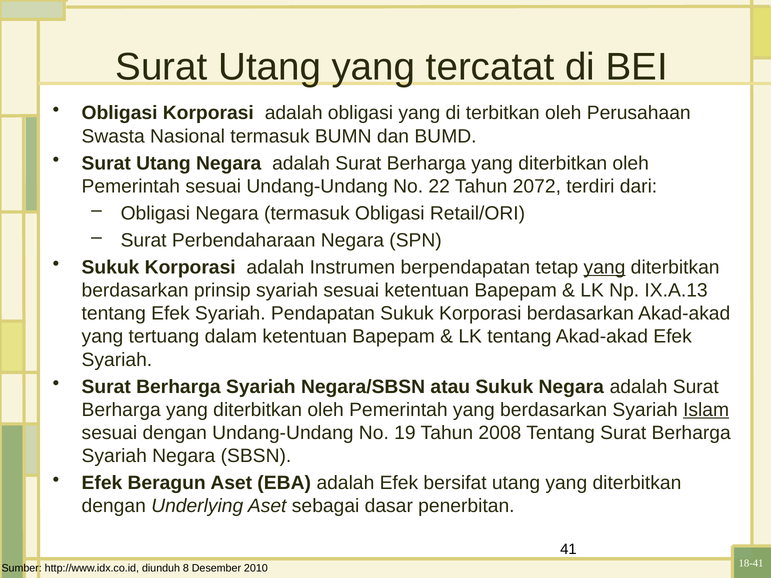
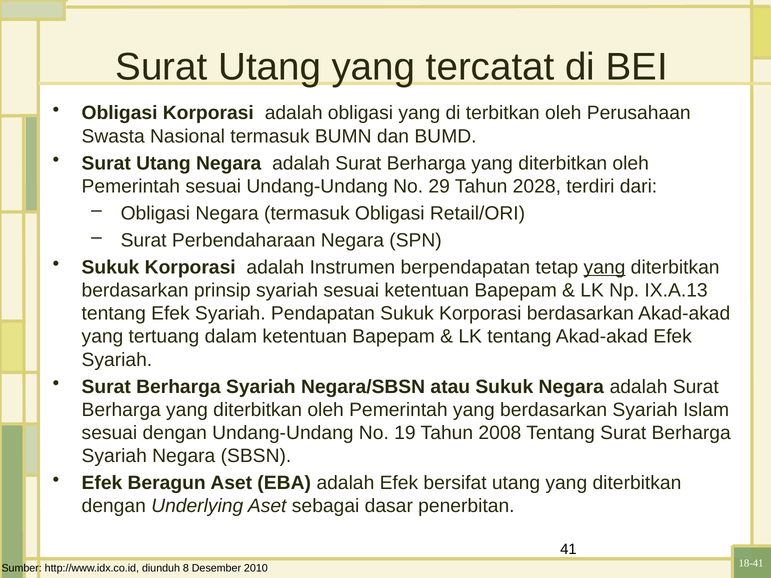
22: 22 -> 29
2072: 2072 -> 2028
Islam underline: present -> none
